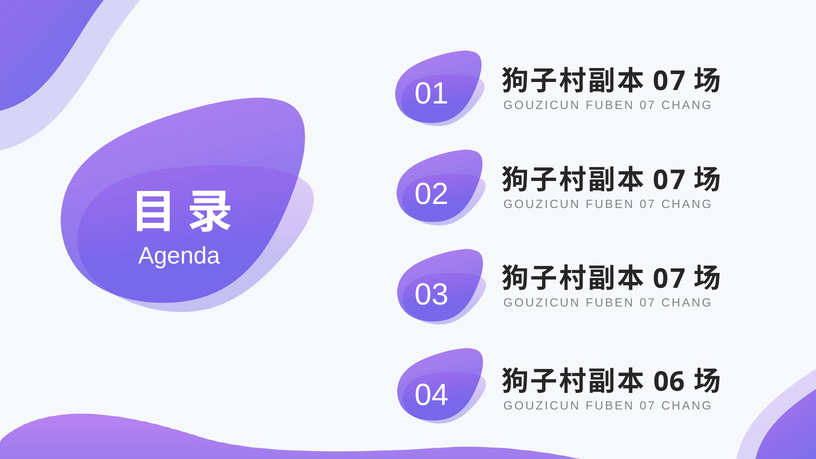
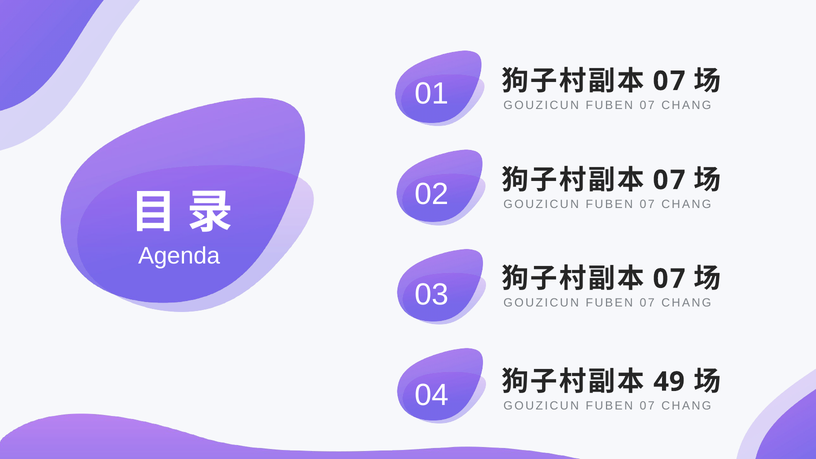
06: 06 -> 49
